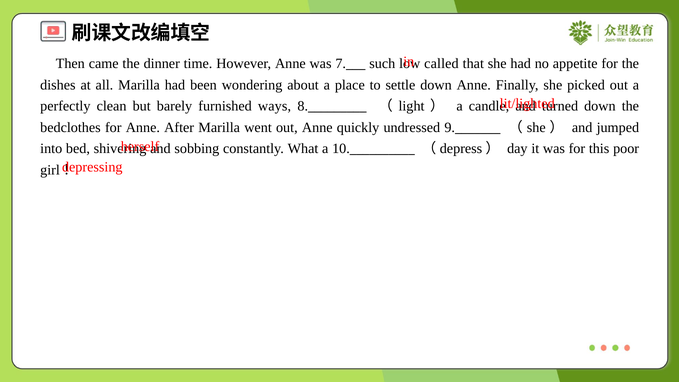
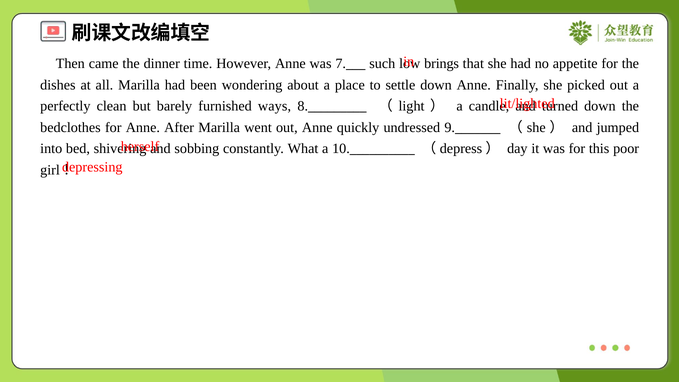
called: called -> brings
